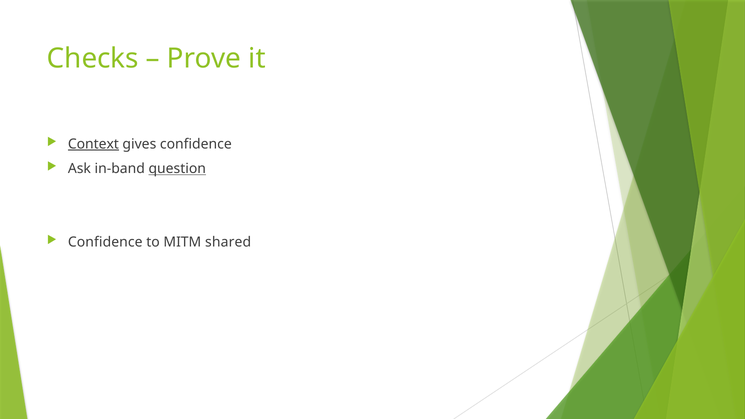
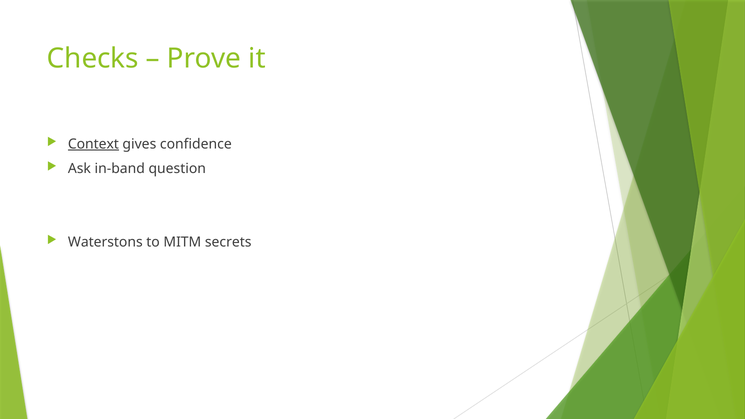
question underline: present -> none
Confidence at (105, 242): Confidence -> Waterstons
shared: shared -> secrets
